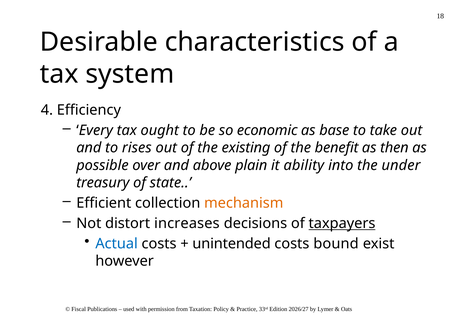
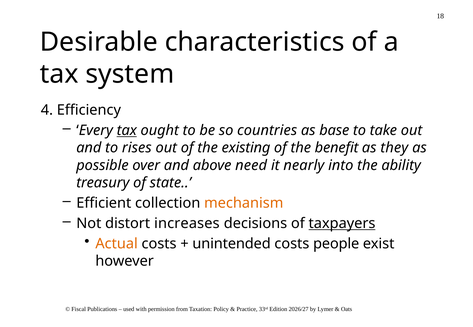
tax at (127, 131) underline: none -> present
economic: economic -> countries
then: then -> they
plain: plain -> need
ability: ability -> nearly
under: under -> ability
Actual colour: blue -> orange
bound: bound -> people
